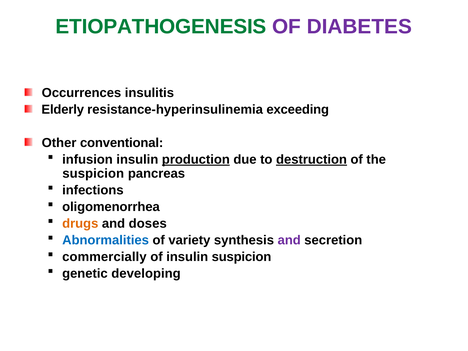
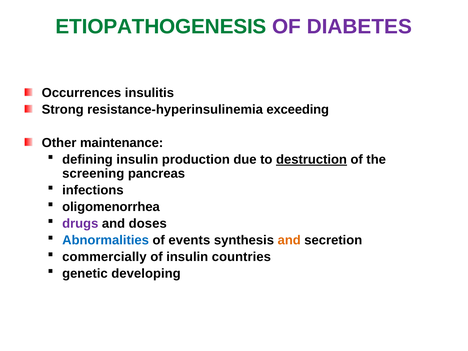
Elderly: Elderly -> Strong
conventional: conventional -> maintenance
infusion: infusion -> defining
production underline: present -> none
suspicion at (93, 174): suspicion -> screening
drugs colour: orange -> purple
variety: variety -> events
and at (289, 240) colour: purple -> orange
insulin suspicion: suspicion -> countries
